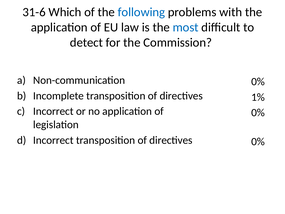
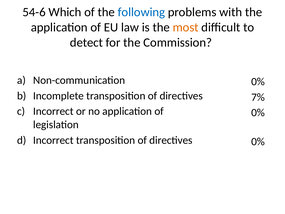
31-6: 31-6 -> 54-6
most colour: blue -> orange
1%: 1% -> 7%
